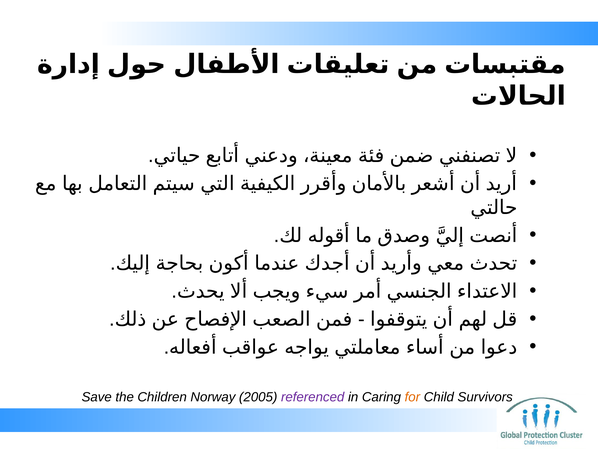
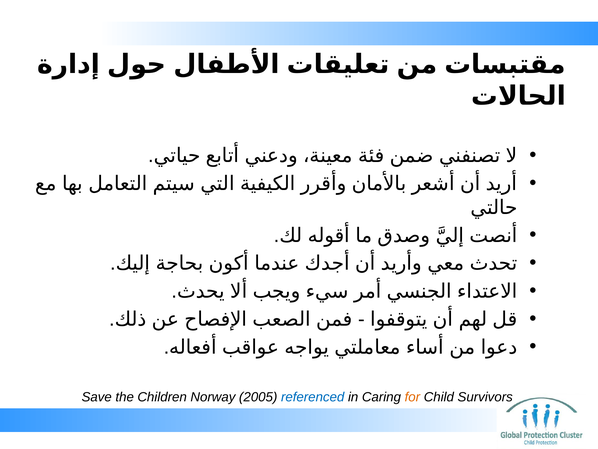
referenced colour: purple -> blue
